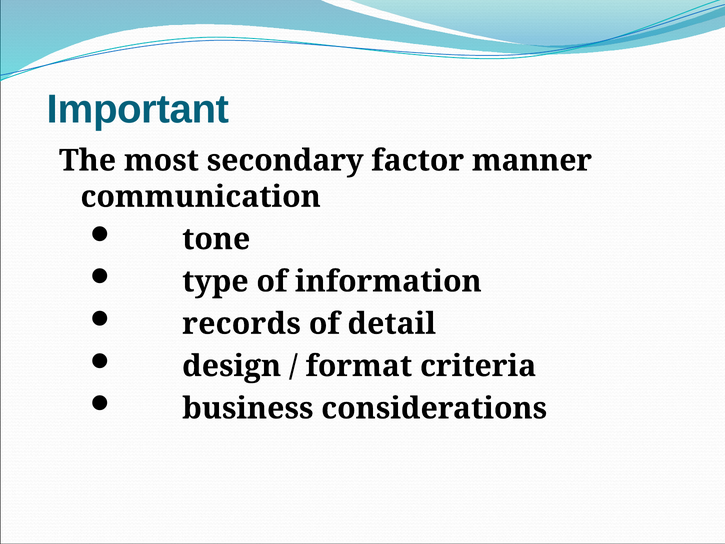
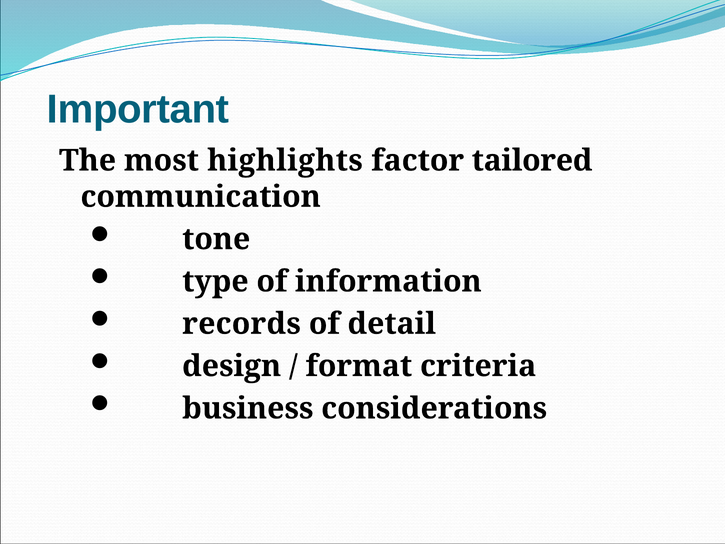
secondary: secondary -> highlights
manner: manner -> tailored
